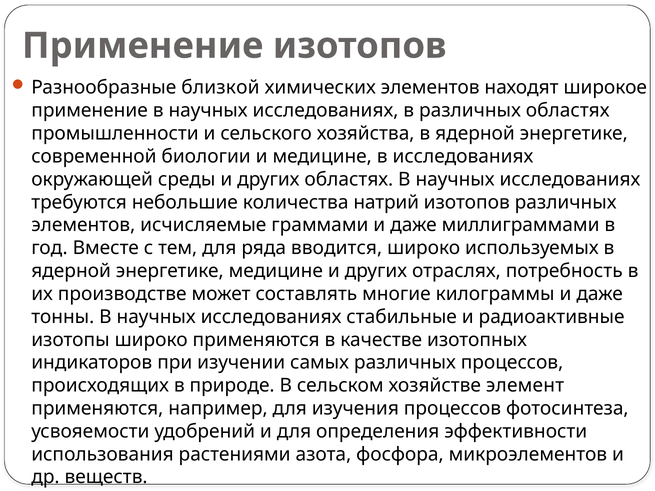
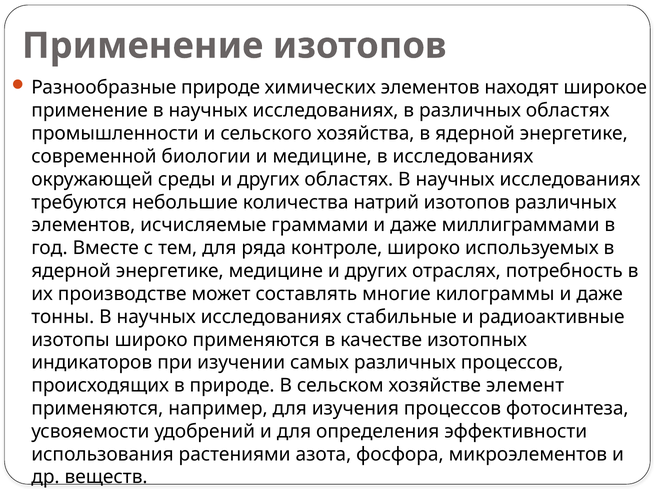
Разнообразные близкой: близкой -> природе
вводится: вводится -> контроле
